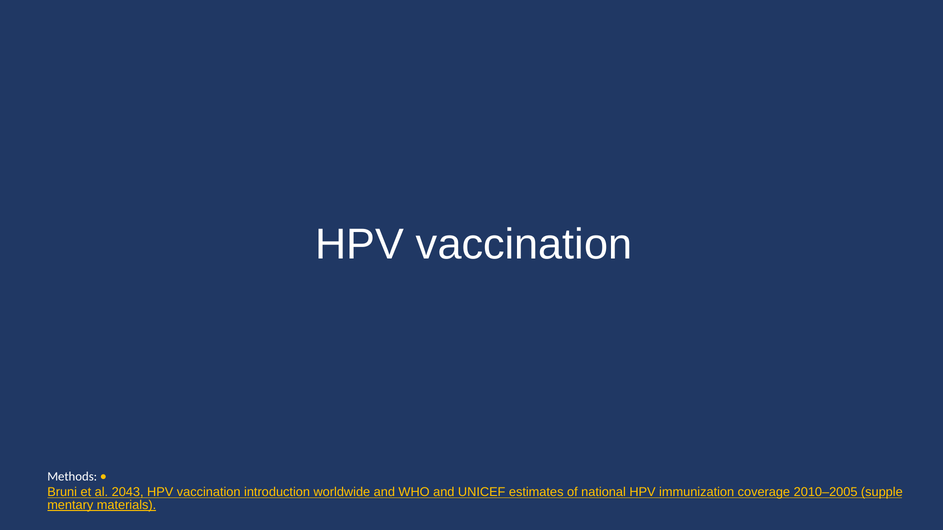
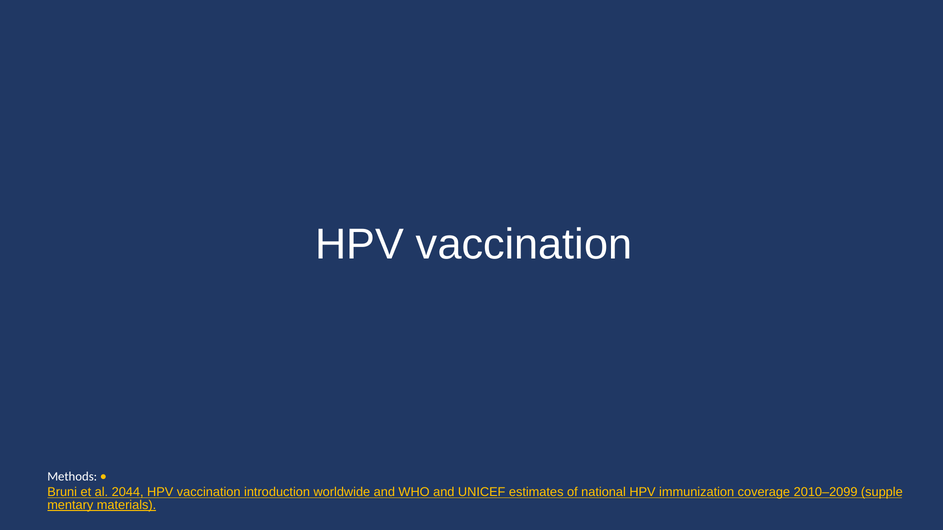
2043: 2043 -> 2044
2010–2005: 2010–2005 -> 2010–2099
